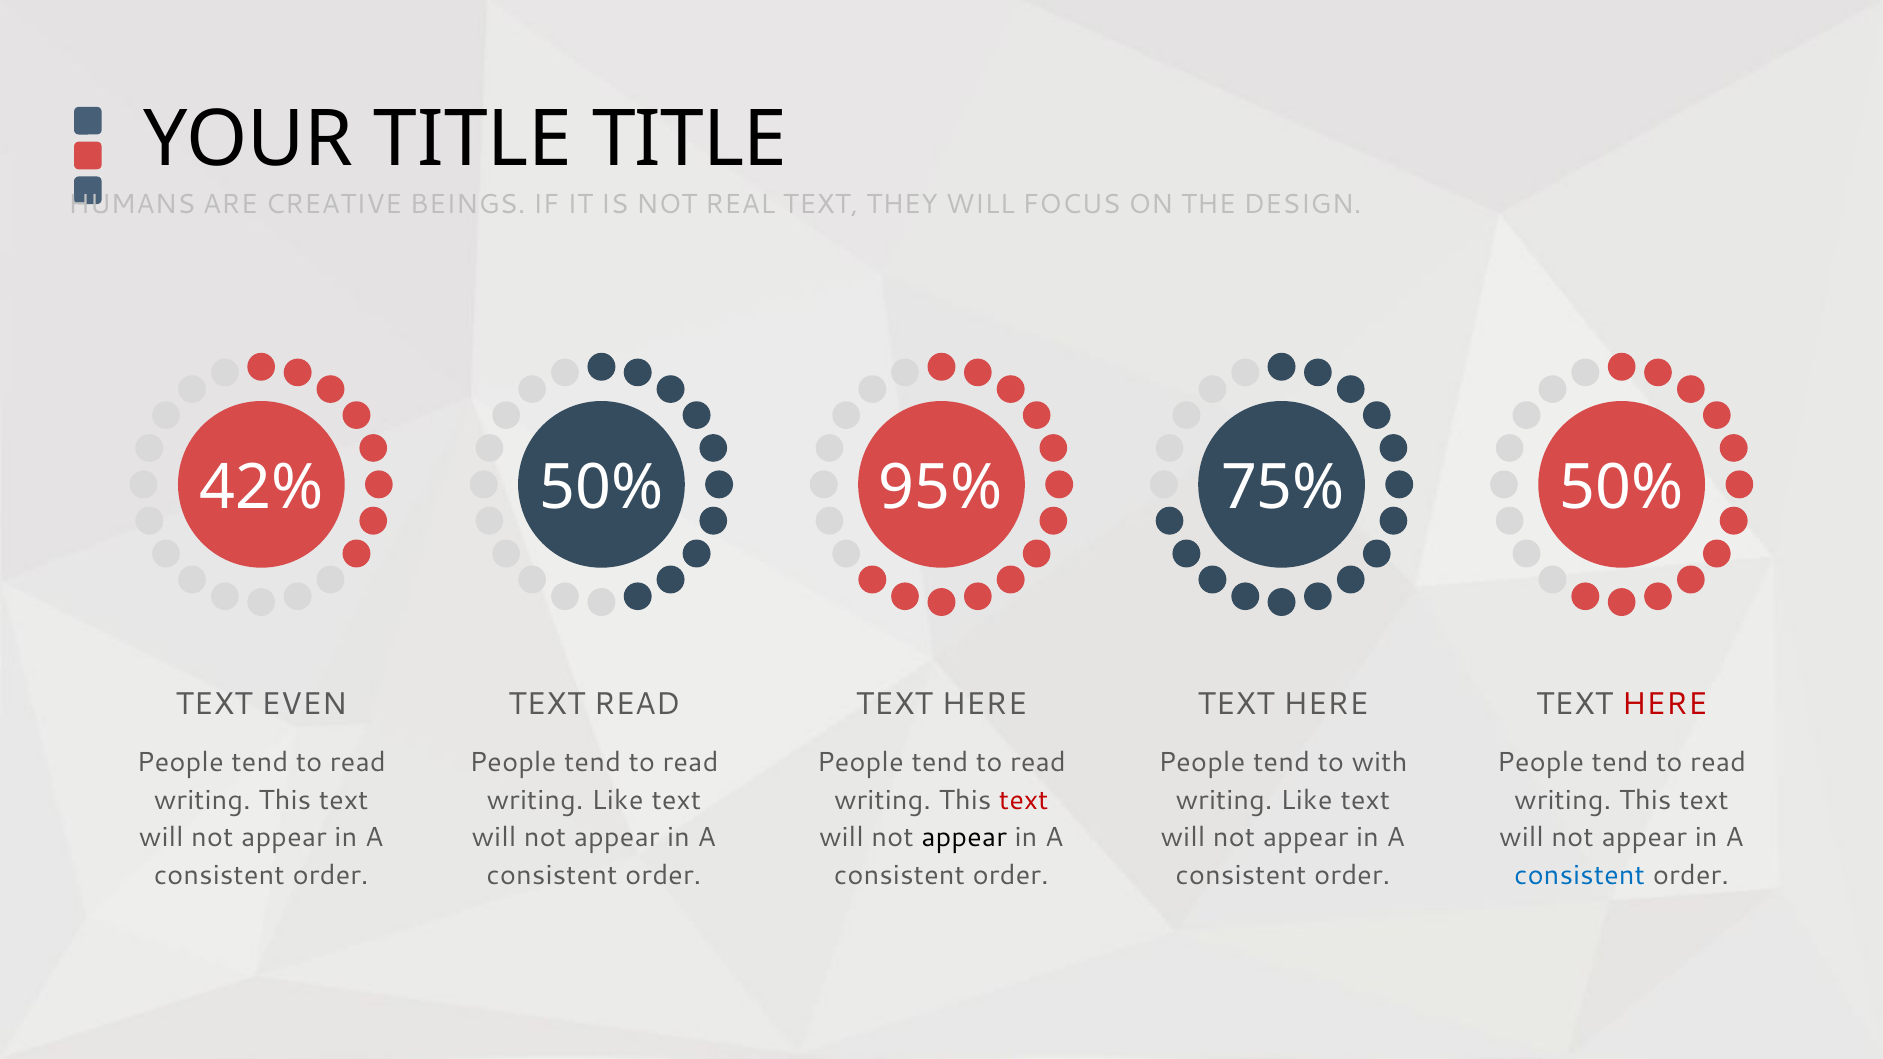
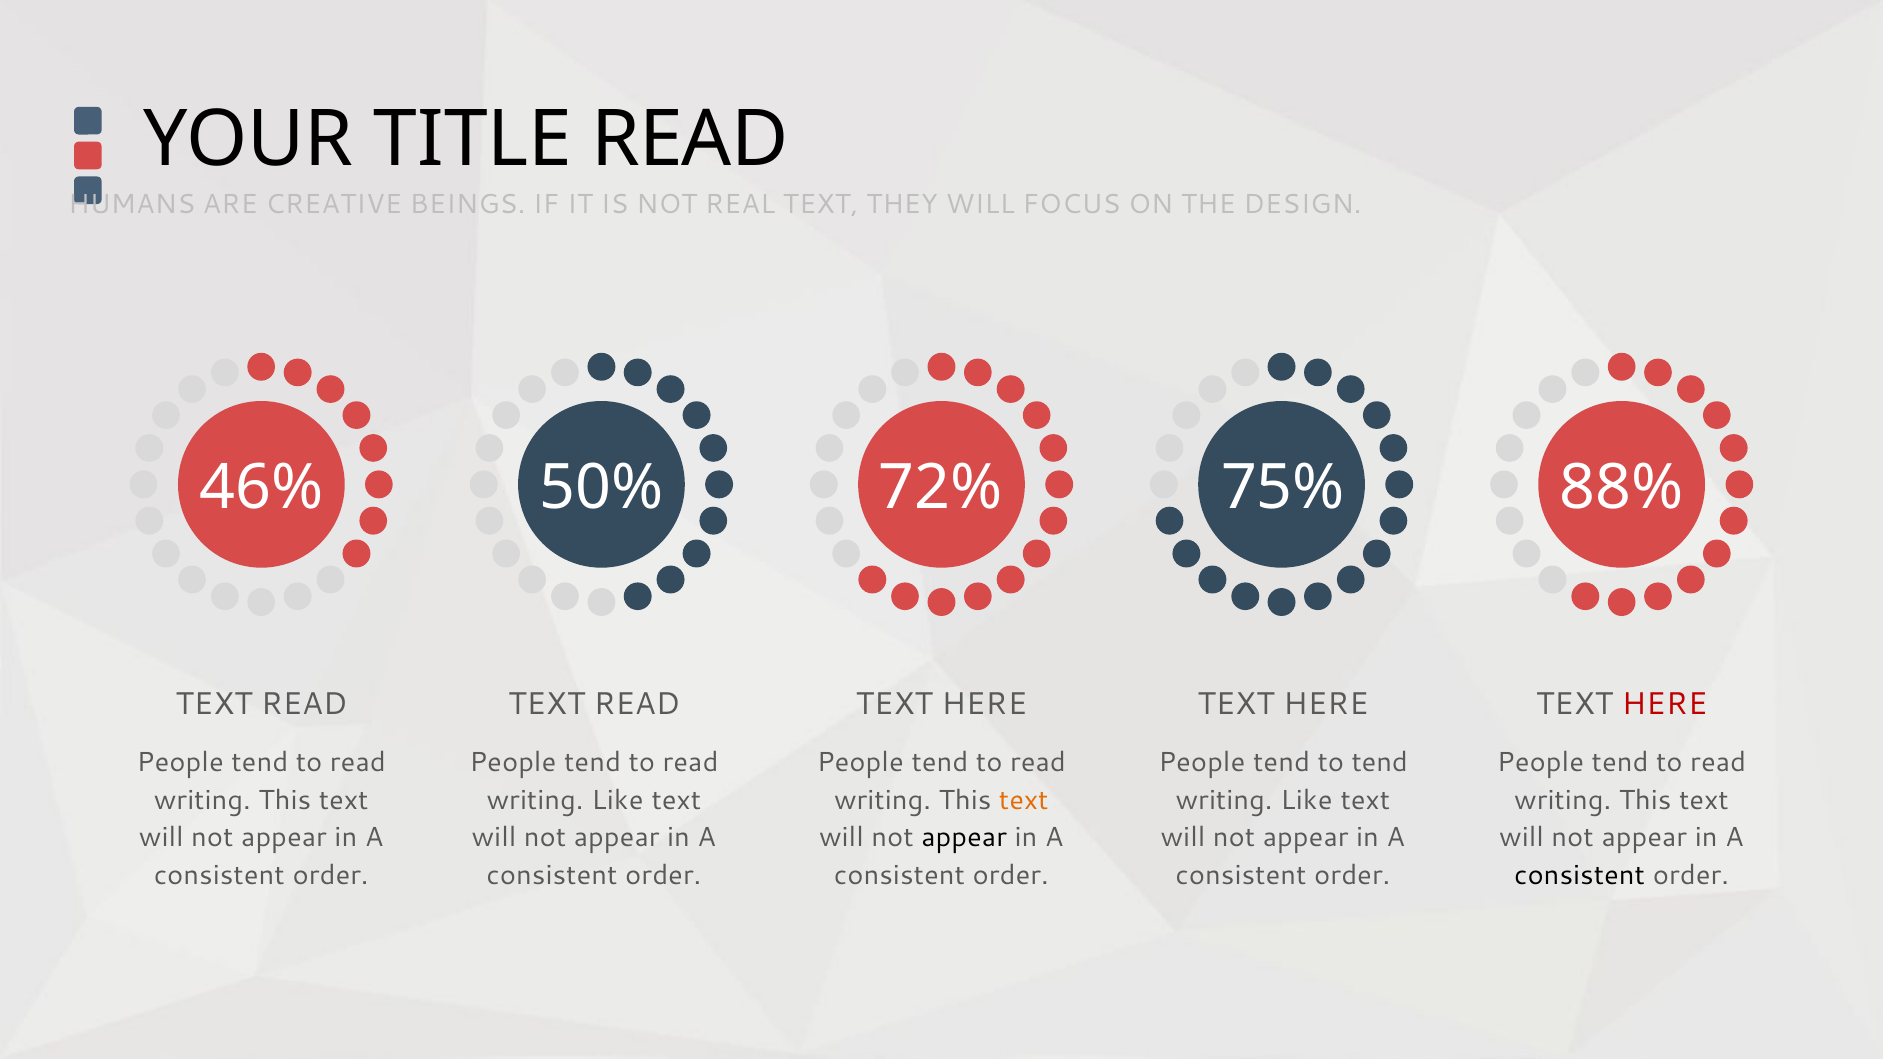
TITLE TITLE: TITLE -> READ
42%: 42% -> 46%
95%: 95% -> 72%
75% 50%: 50% -> 88%
EVEN at (304, 704): EVEN -> READ
to with: with -> tend
text at (1024, 800) colour: red -> orange
consistent at (1580, 876) colour: blue -> black
